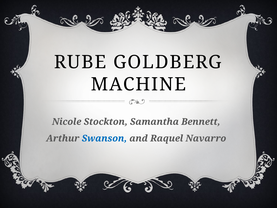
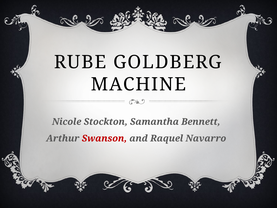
Swanson colour: blue -> red
